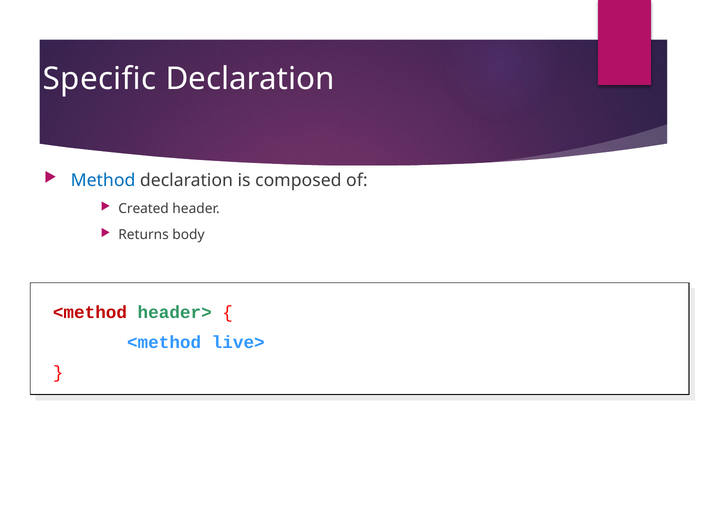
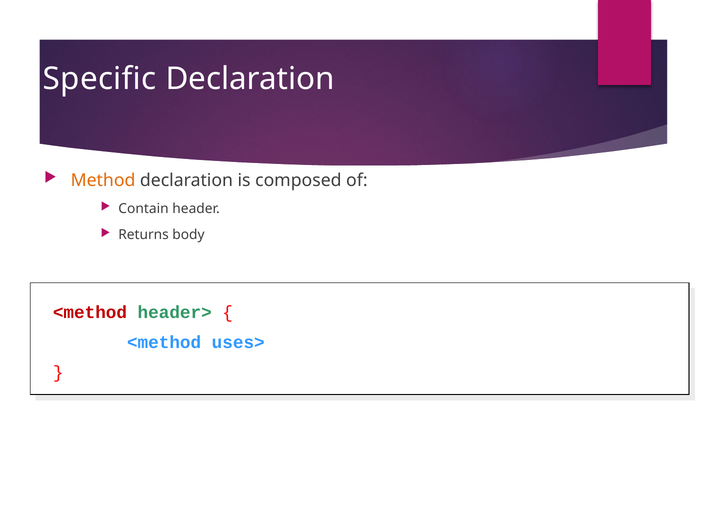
Method colour: blue -> orange
Created: Created -> Contain
live>: live> -> uses>
